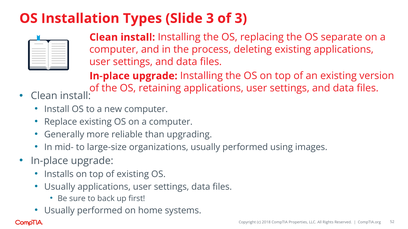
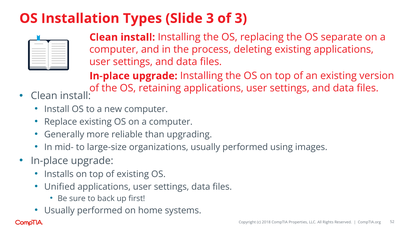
Usually at (60, 187): Usually -> Unified
